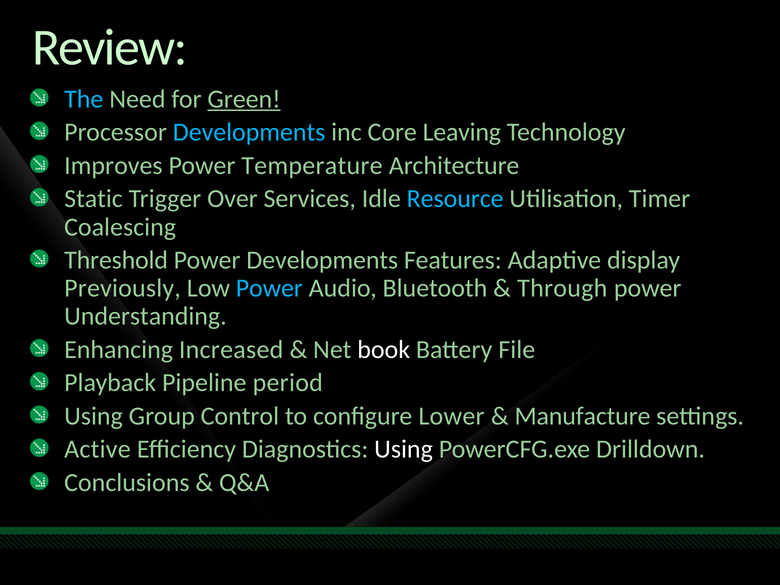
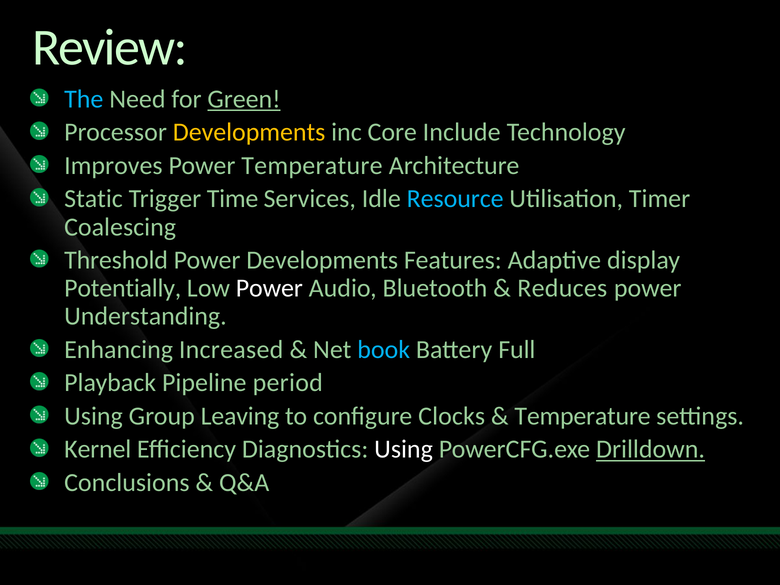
Developments at (249, 132) colour: light blue -> yellow
Leaving: Leaving -> Include
Over: Over -> Time
Previously: Previously -> Potentially
Power at (269, 288) colour: light blue -> white
Through: Through -> Reduces
book colour: white -> light blue
File: File -> Full
Control: Control -> Leaving
Lower: Lower -> Clocks
Manufacture at (583, 416): Manufacture -> Temperature
Active: Active -> Kernel
Drilldown underline: none -> present
